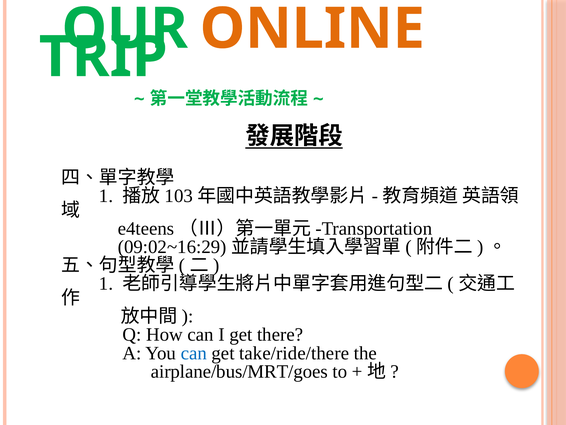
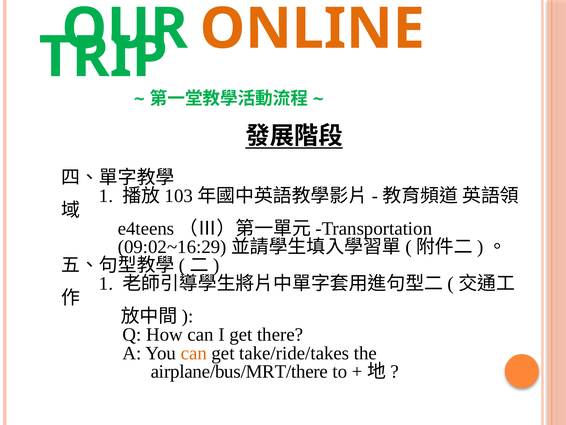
can at (194, 353) colour: blue -> orange
take/ride/there: take/ride/there -> take/ride/takes
airplane/bus/MRT/goes: airplane/bus/MRT/goes -> airplane/bus/MRT/there
